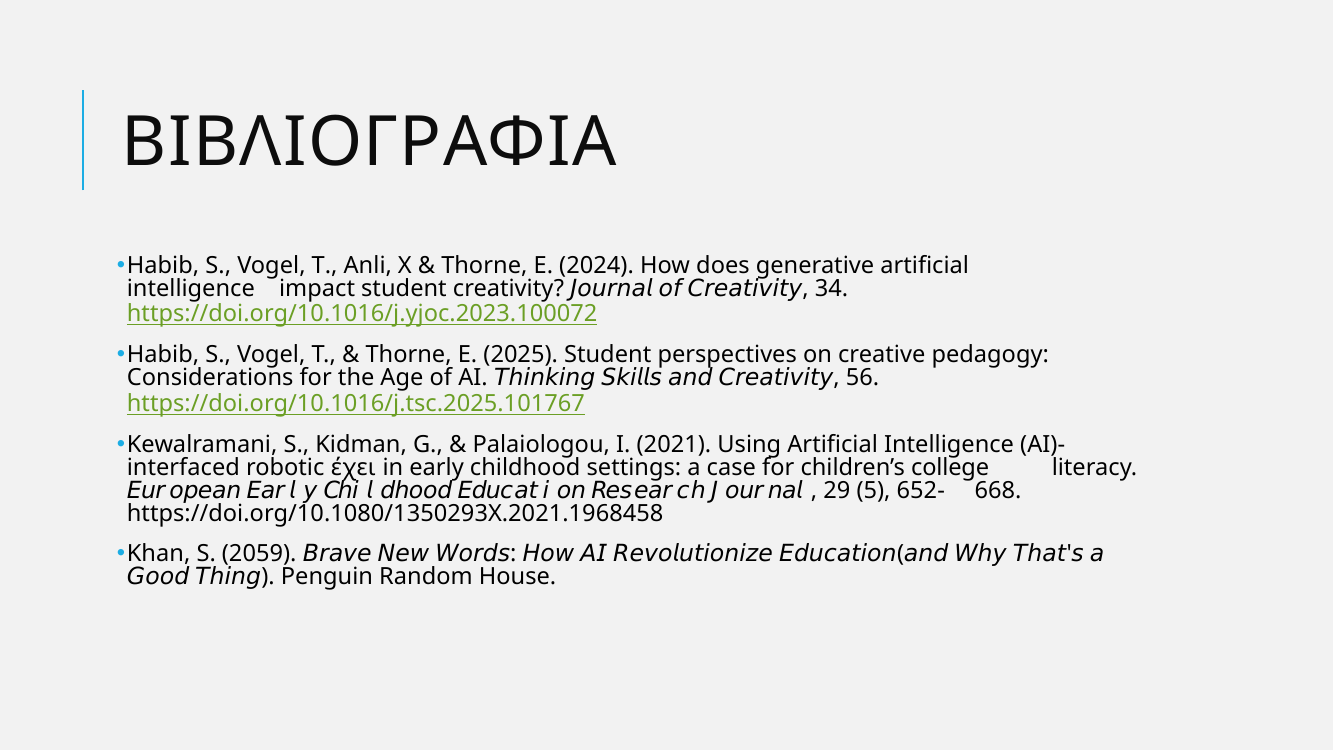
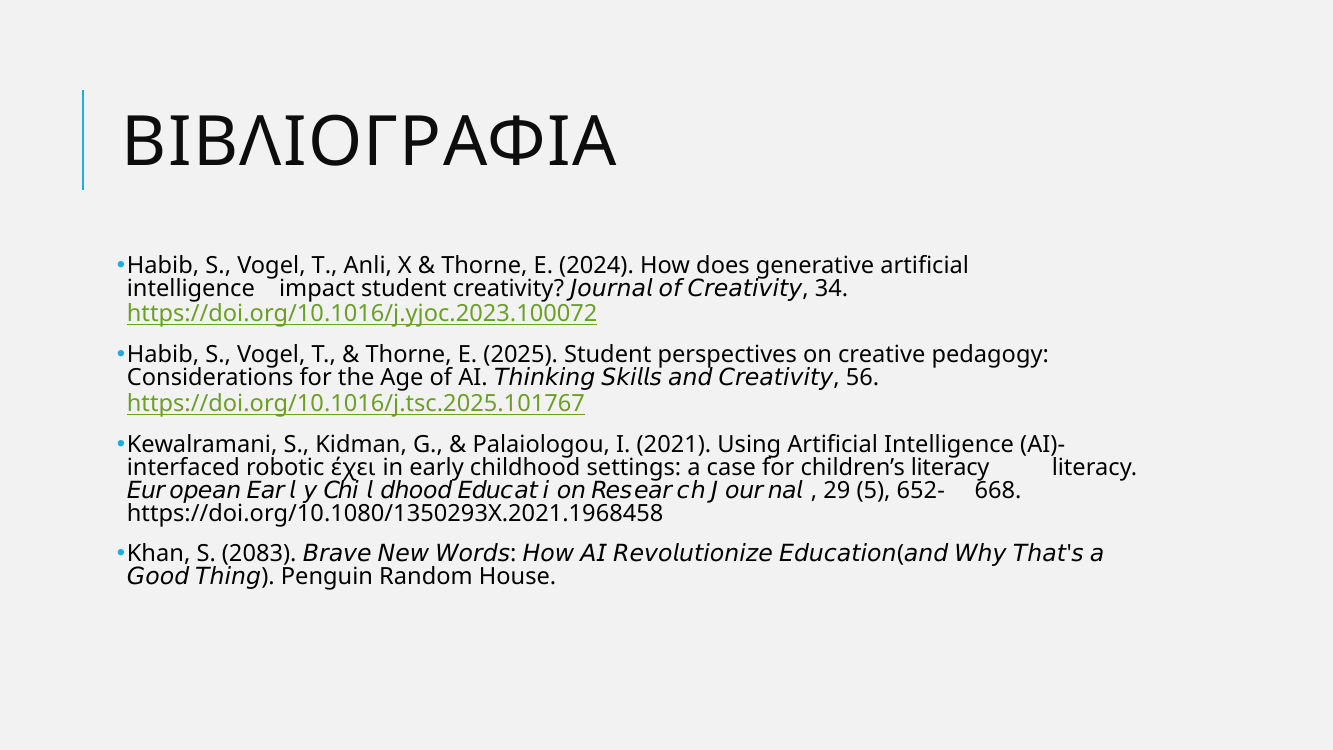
children’s college: college -> literacy
2059: 2059 -> 2083
